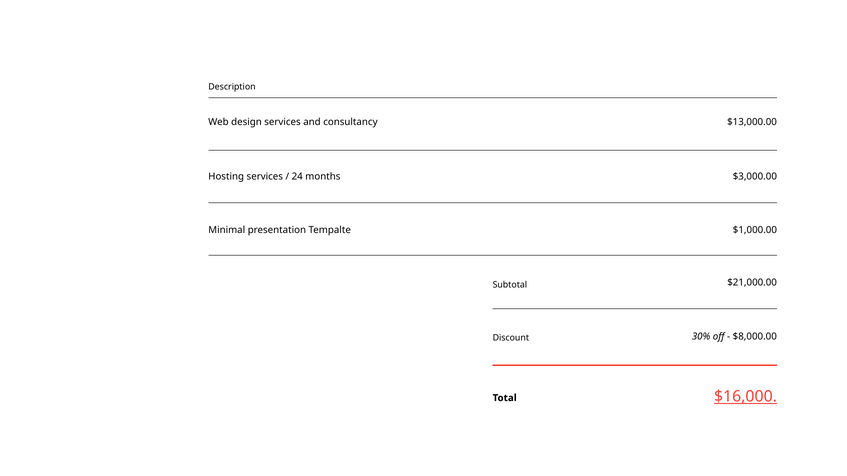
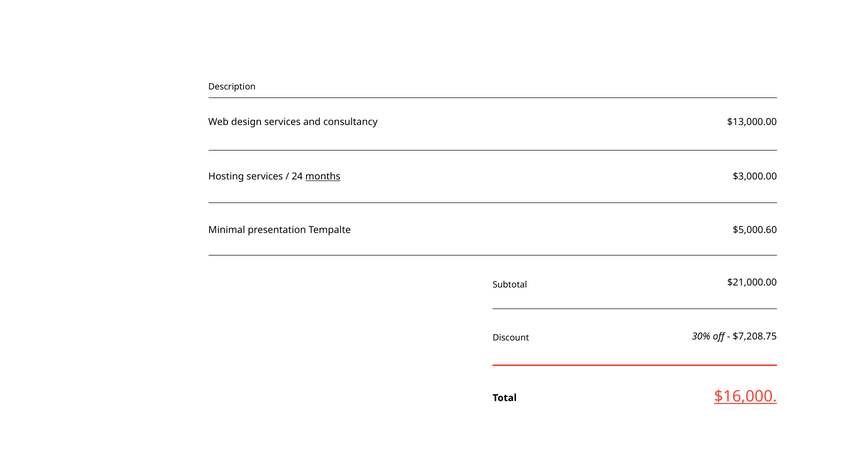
months underline: none -> present
$1,000.00: $1,000.00 -> $5,000.60
$8,000.00: $8,000.00 -> $7,208.75
